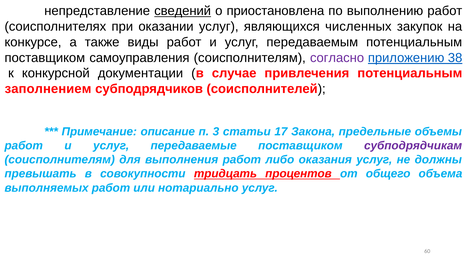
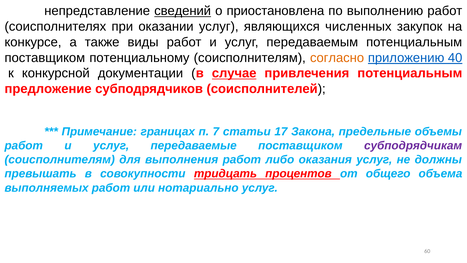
самоуправления: самоуправления -> потенциальному
согласно colour: purple -> orange
38: 38 -> 40
случае underline: none -> present
заполнением: заполнением -> предложение
описание: описание -> границах
3: 3 -> 7
